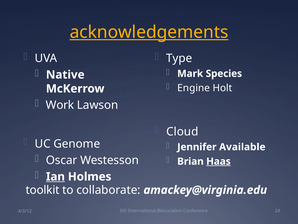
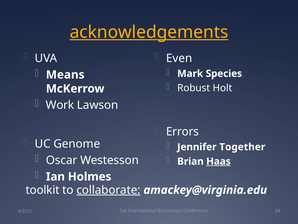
Type: Type -> Even
Native: Native -> Means
Engine: Engine -> Robust
Cloud: Cloud -> Errors
Available: Available -> Together
Ian underline: present -> none
collaborate underline: none -> present
